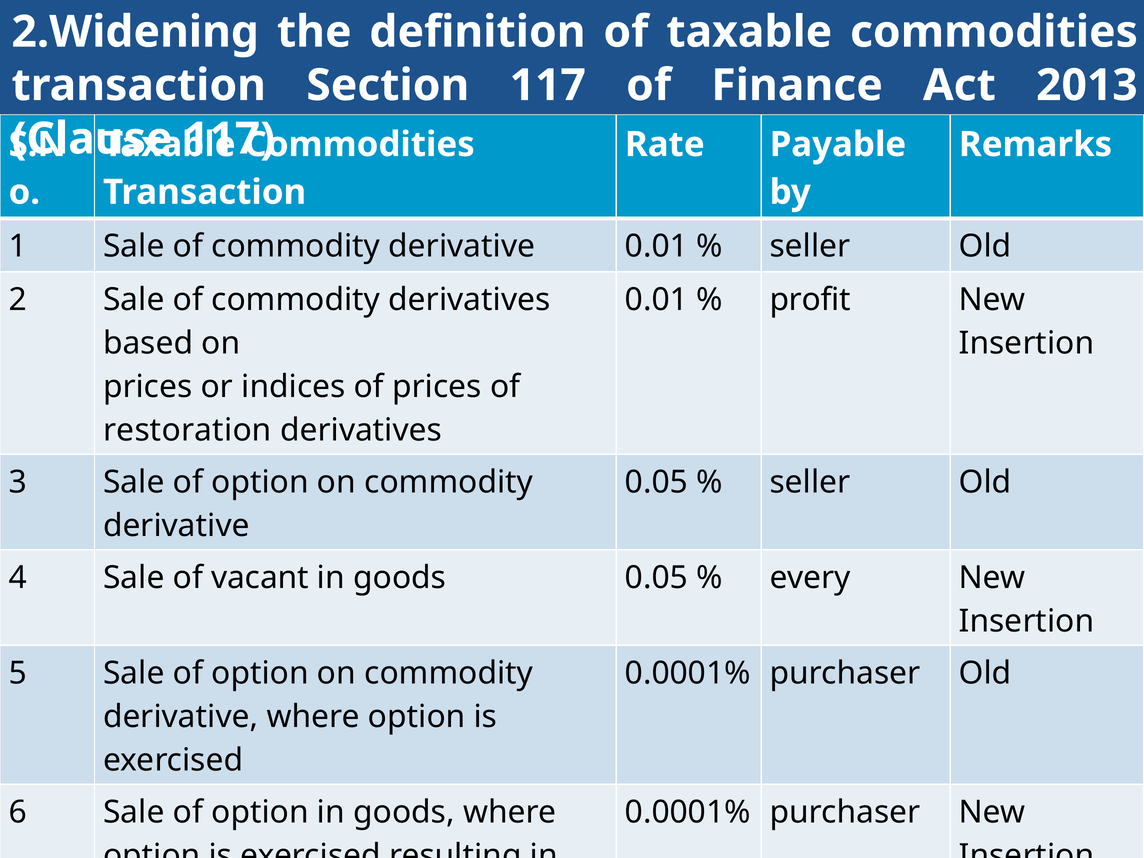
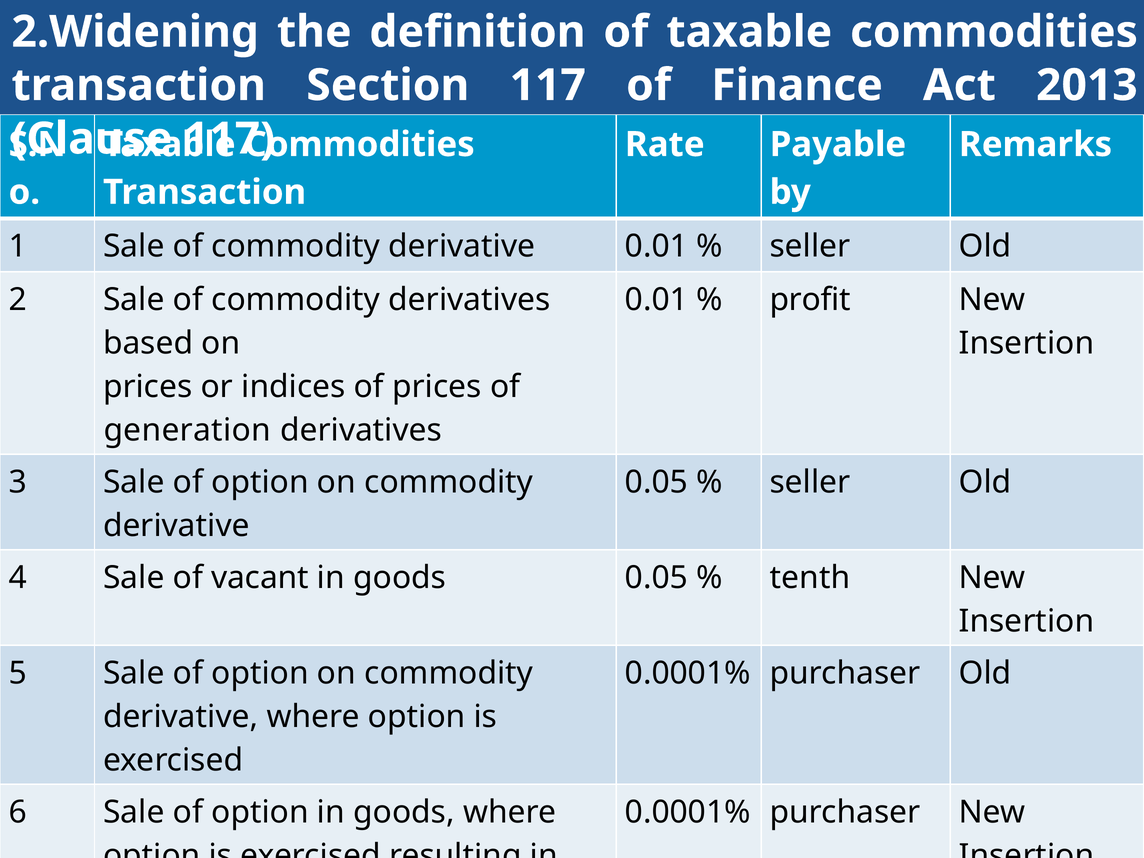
restoration: restoration -> generation
every: every -> tenth
